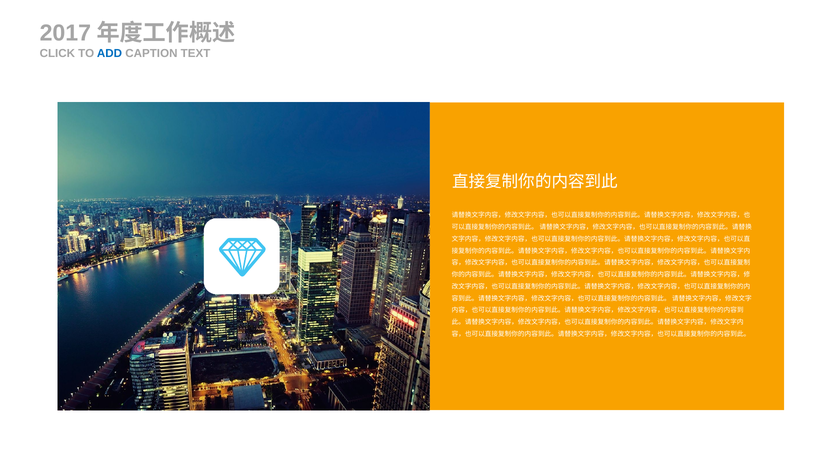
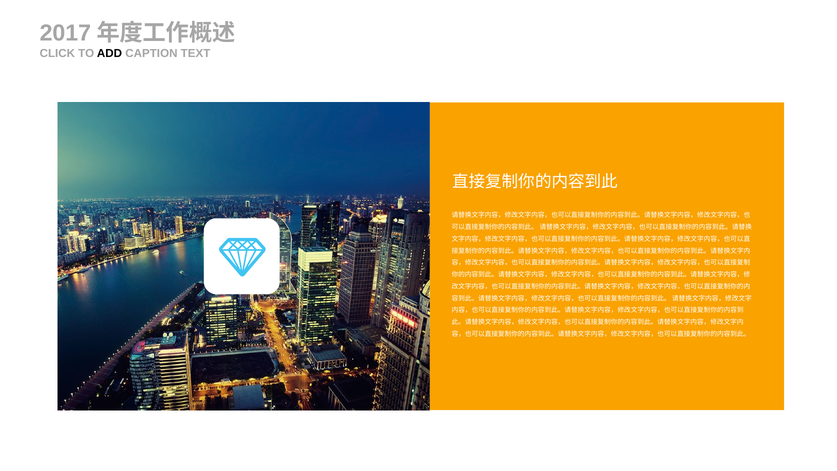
ADD colour: blue -> black
